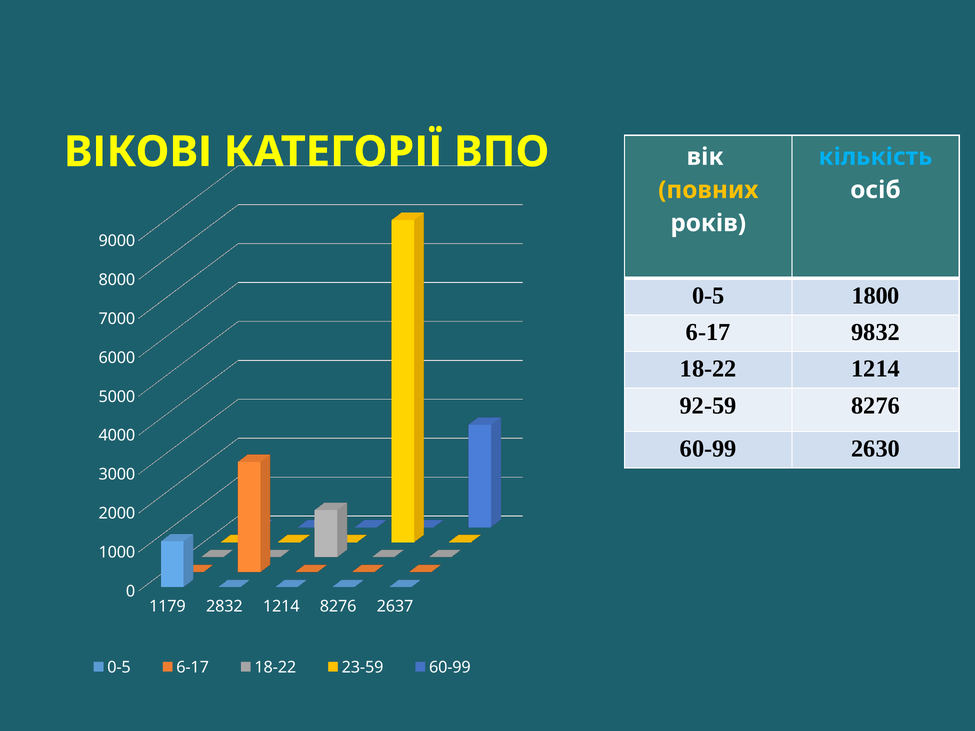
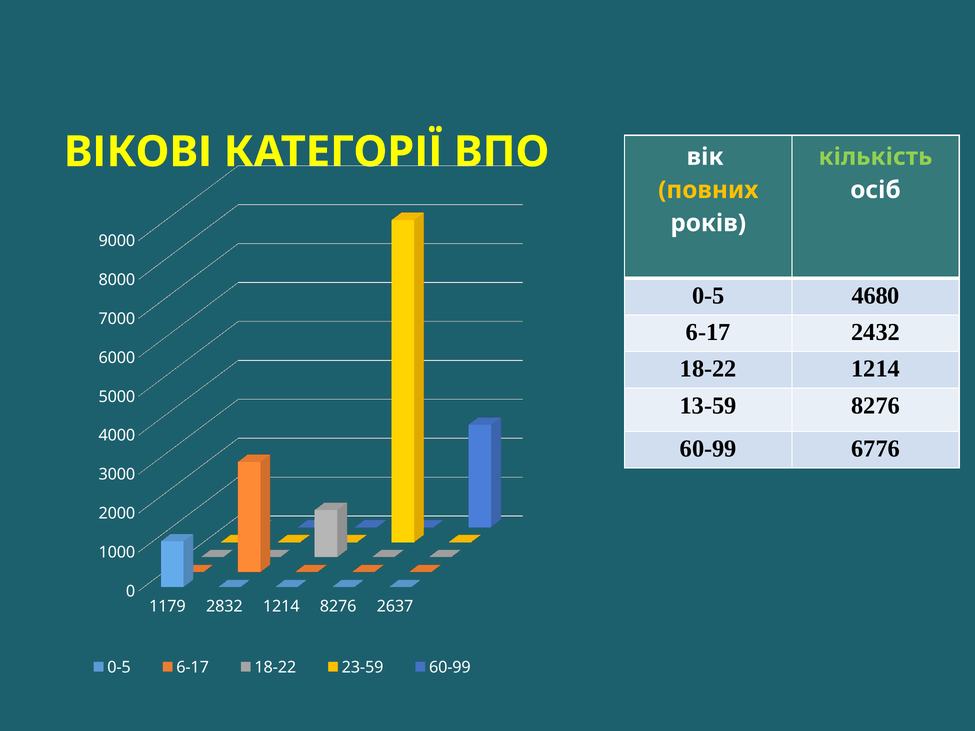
кількість colour: light blue -> light green
1800: 1800 -> 4680
9832: 9832 -> 2432
92-59: 92-59 -> 13-59
2630: 2630 -> 6776
